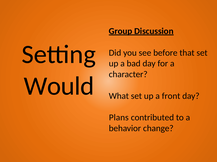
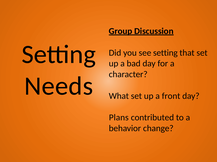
see before: before -> setting
Would: Would -> Needs
